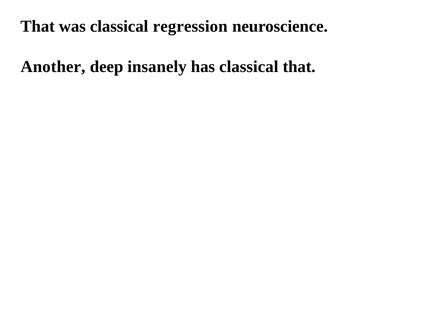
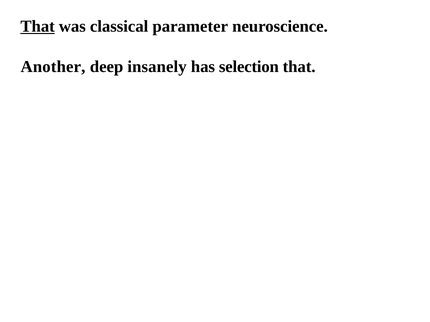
That at (38, 27) underline: none -> present
regression: regression -> parameter
has classical: classical -> selection
